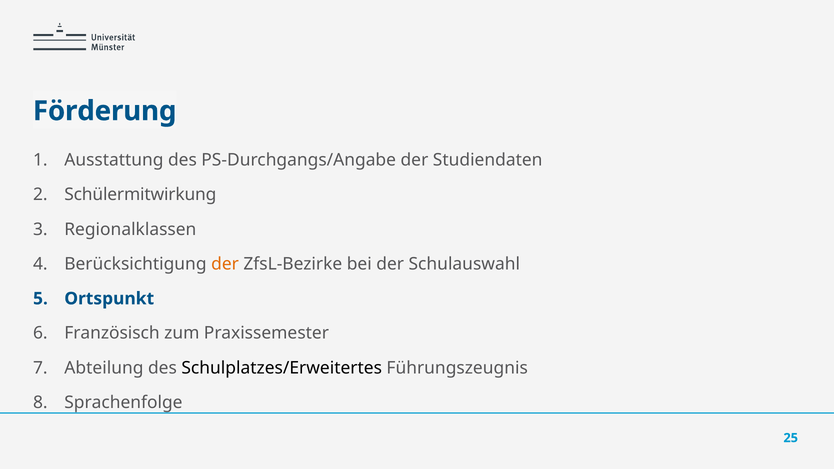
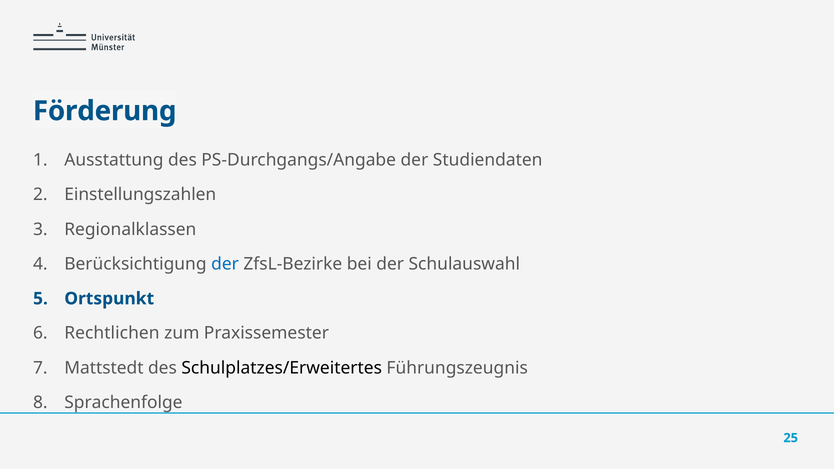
Schülermitwirkung: Schülermitwirkung -> Einstellungszahlen
der at (225, 264) colour: orange -> blue
Französisch: Französisch -> Rechtlichen
Abteilung: Abteilung -> Mattstedt
